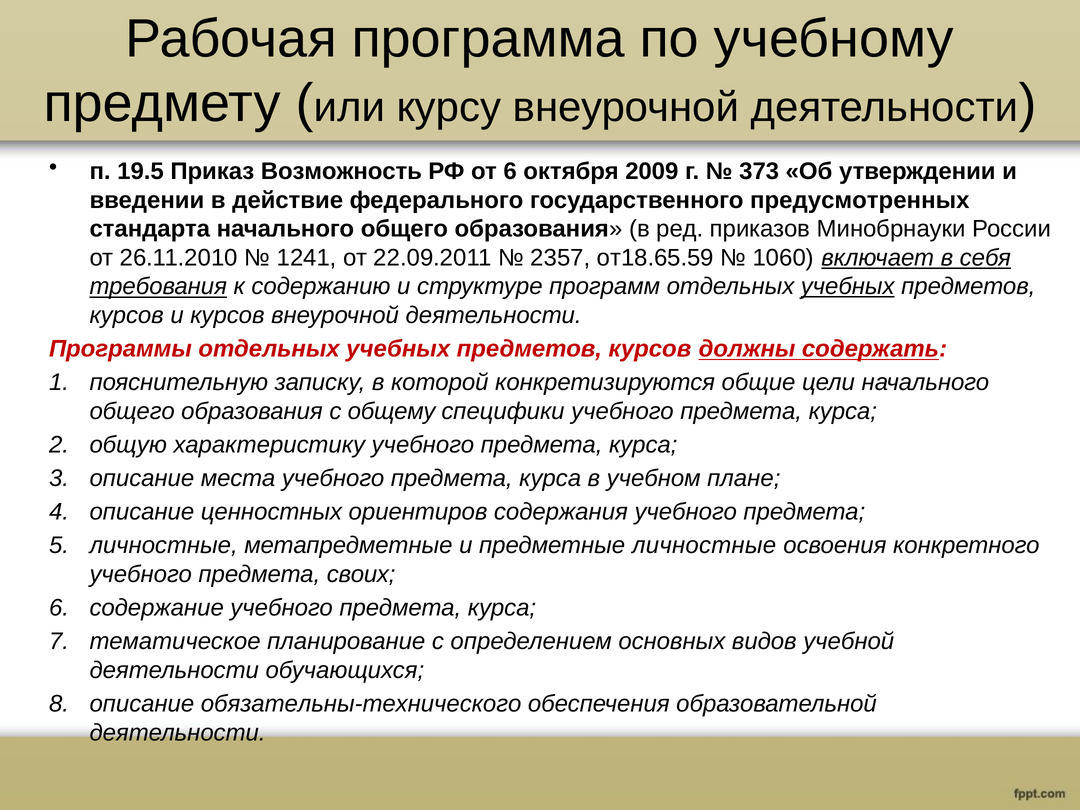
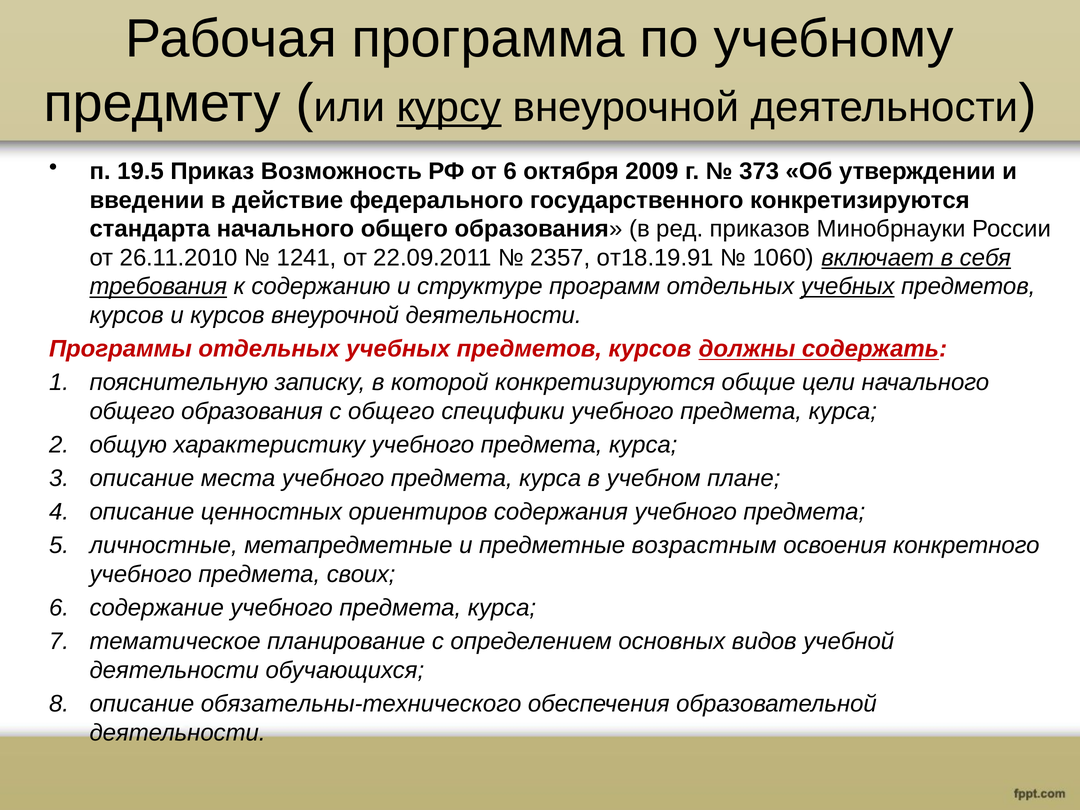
курсу underline: none -> present
государственного предусмотренных: предусмотренных -> конкретизируются
от18.65.59: от18.65.59 -> от18.19.91
с общему: общему -> общего
предметные личностные: личностные -> возрастным
